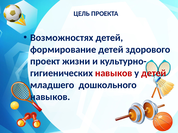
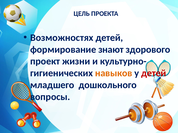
формирование детей: детей -> знают
навыков at (114, 73) colour: red -> orange
навыков at (50, 97): навыков -> вопросы
